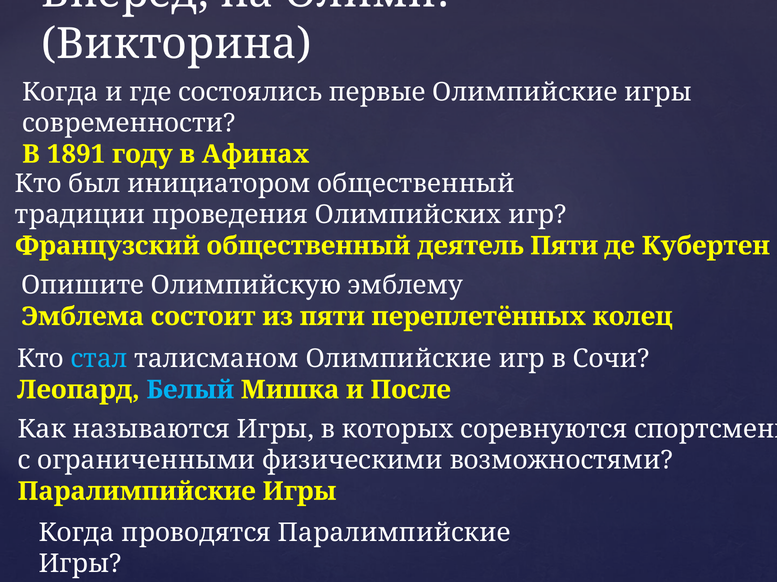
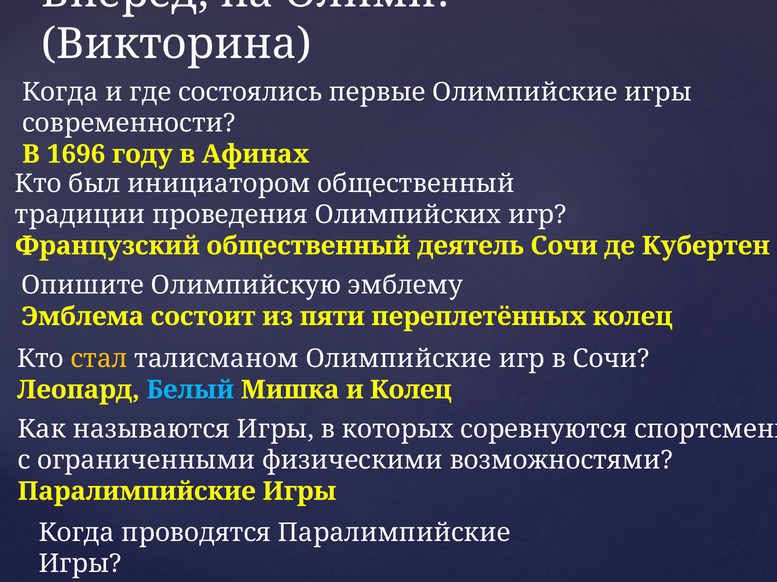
1891: 1891 -> 1696
деятель Пяти: Пяти -> Сочи
стал colour: light blue -> yellow
и После: После -> Колец
